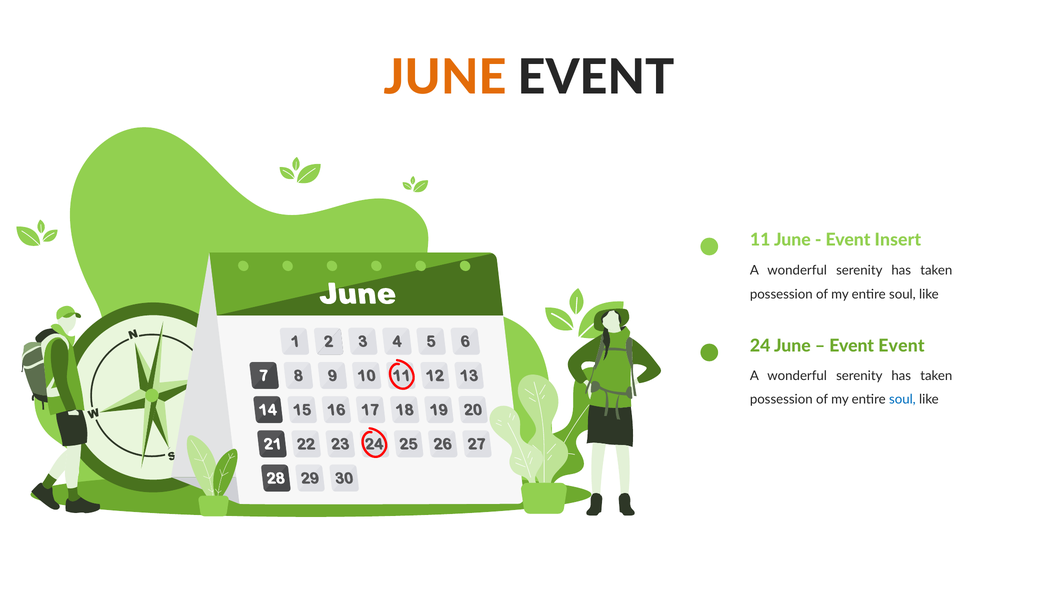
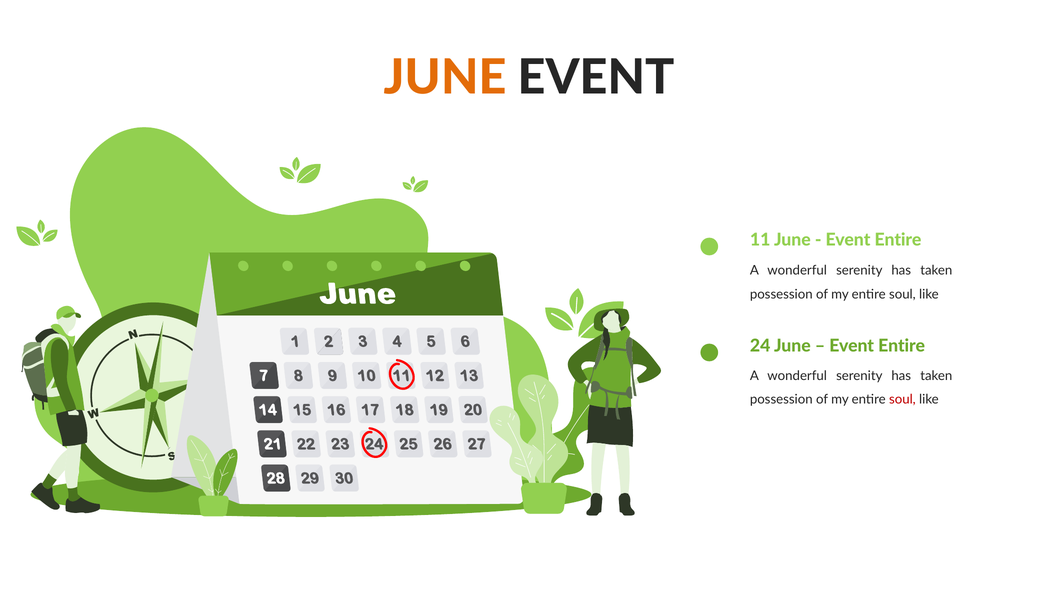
Insert at (898, 240): Insert -> Entire
Event at (901, 346): Event -> Entire
soul at (902, 399) colour: blue -> red
